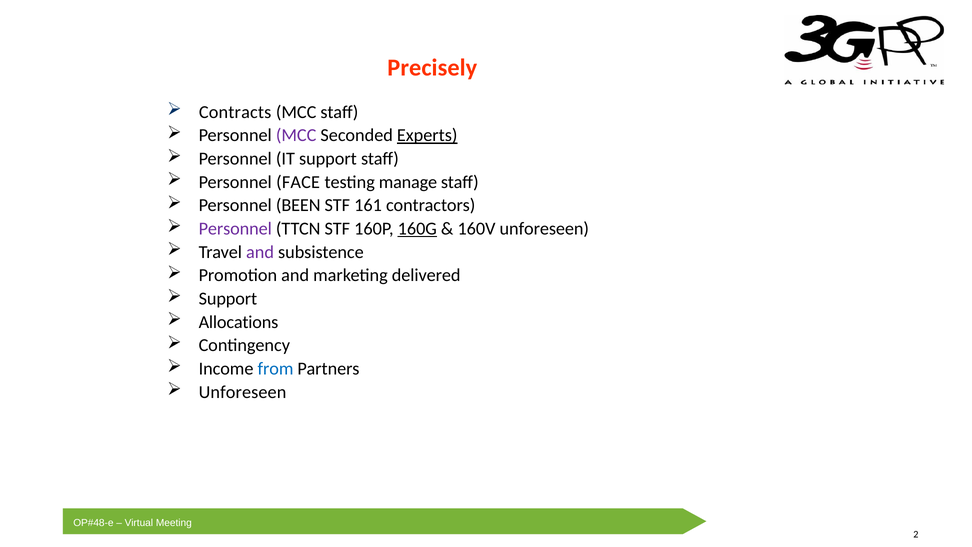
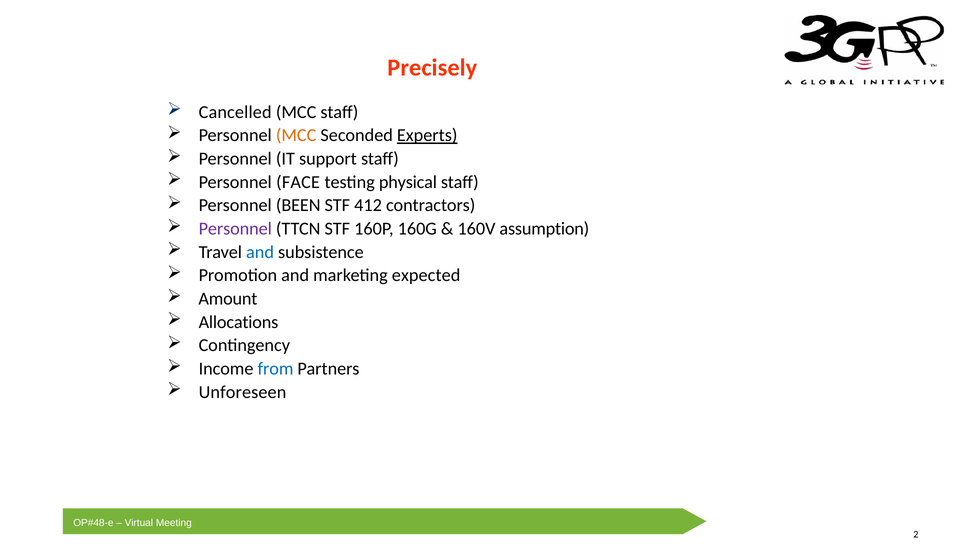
Contracts: Contracts -> Cancelled
MCC at (296, 135) colour: purple -> orange
manage: manage -> physical
161: 161 -> 412
160G underline: present -> none
160V unforeseen: unforeseen -> assumption
and at (260, 252) colour: purple -> blue
delivered: delivered -> expected
Support at (228, 299): Support -> Amount
